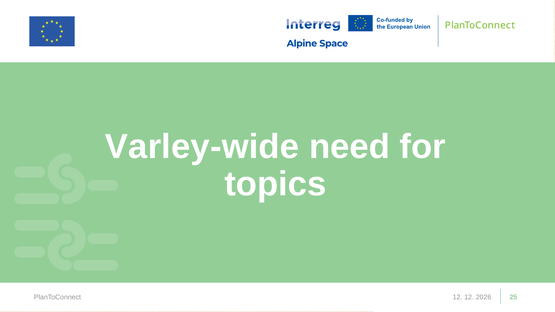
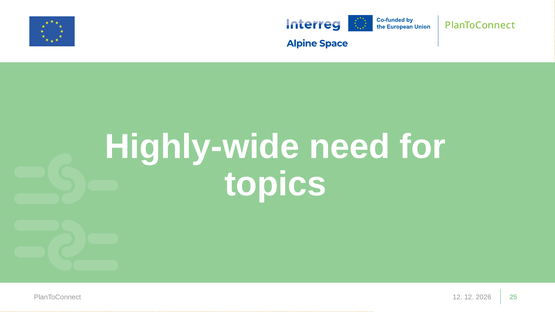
Varley-wide: Varley-wide -> Highly-wide
